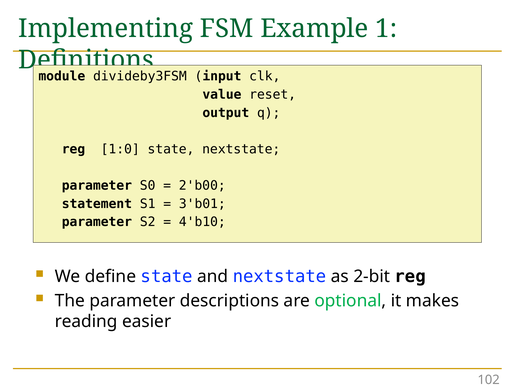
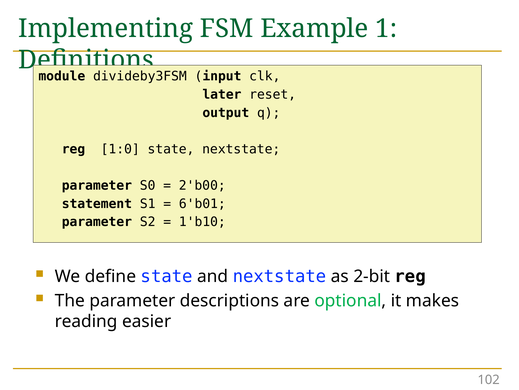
value: value -> later
3'b01: 3'b01 -> 6'b01
4'b10: 4'b10 -> 1'b10
